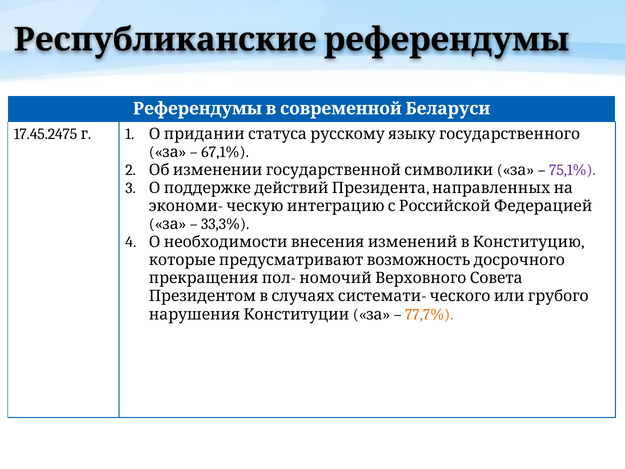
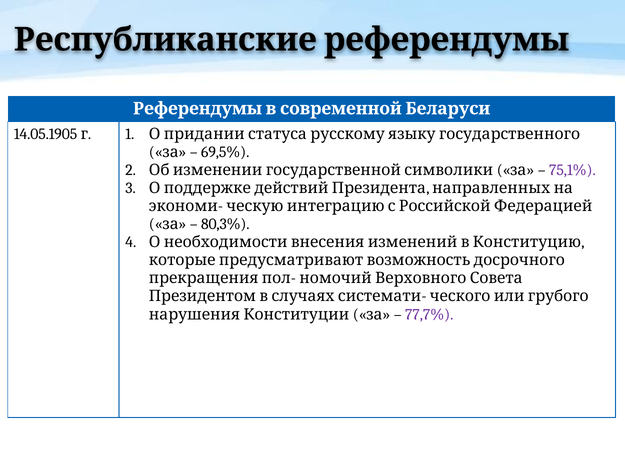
17.45.2475: 17.45.2475 -> 14.05.1905
67,1%: 67,1% -> 69,5%
33,3%: 33,3% -> 80,3%
77,7% colour: orange -> purple
